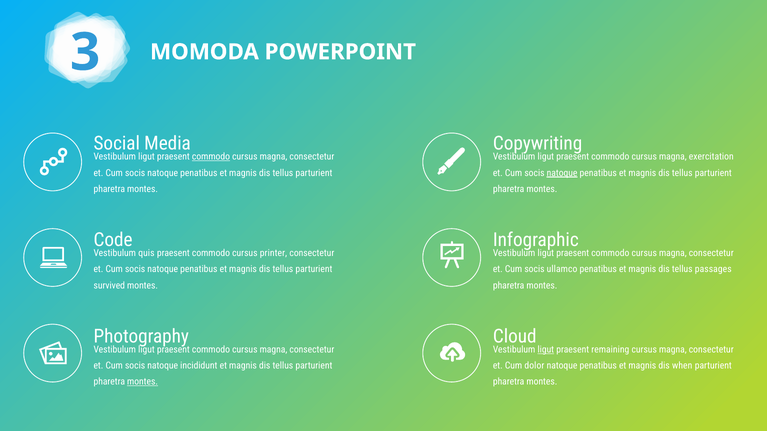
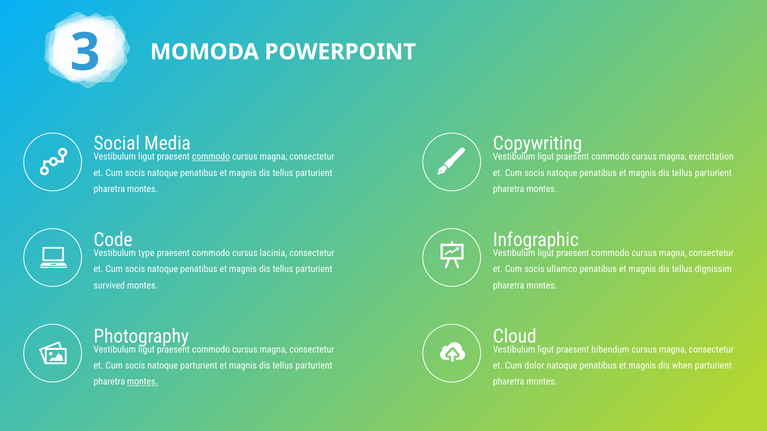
natoque at (562, 173) underline: present -> none
quis: quis -> type
printer: printer -> lacinia
passages: passages -> dignissim
ligut at (546, 350) underline: present -> none
remaining: remaining -> bibendum
natoque incididunt: incididunt -> parturient
